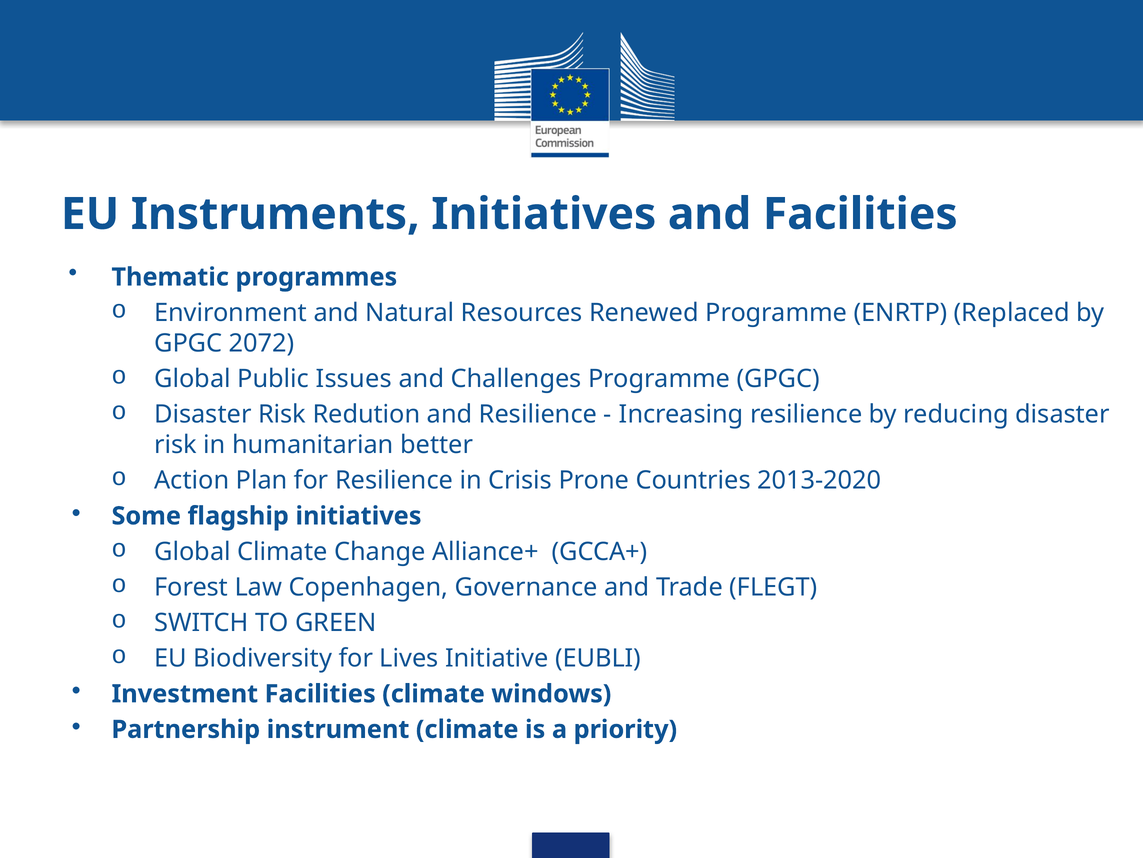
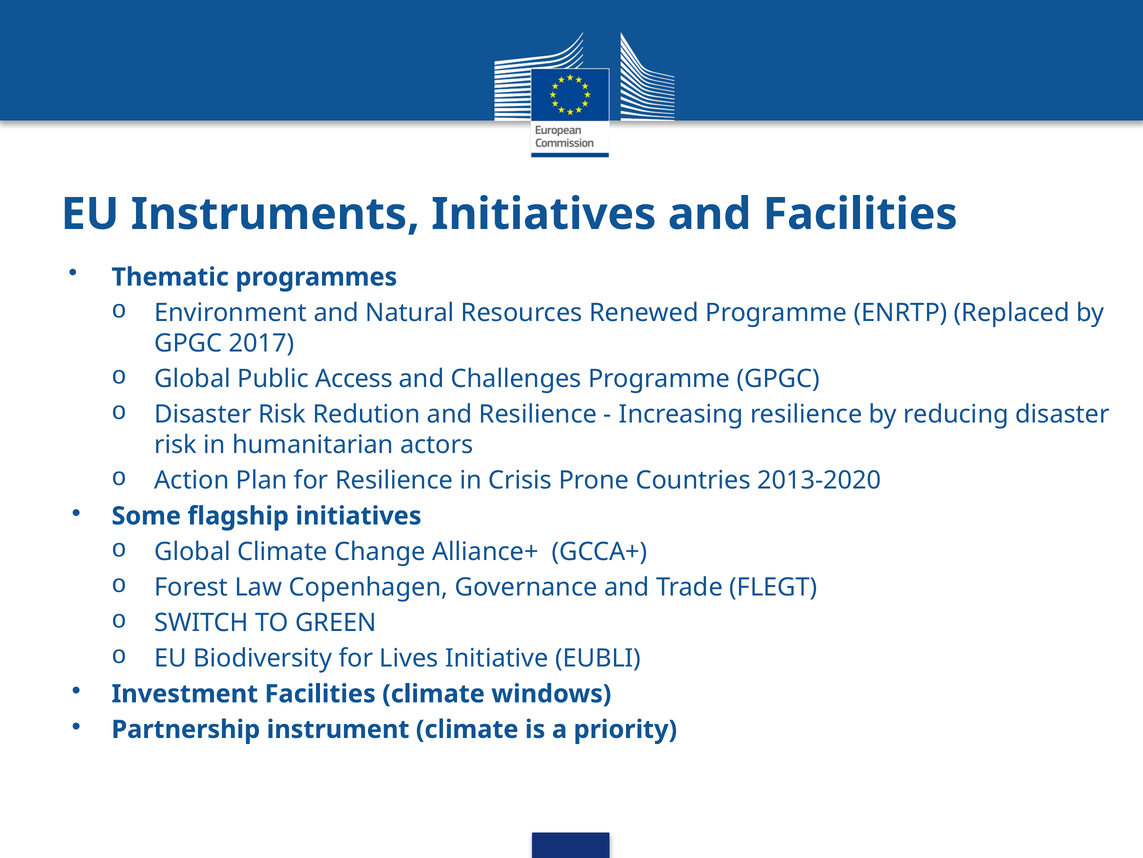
2072: 2072 -> 2017
Issues: Issues -> Access
better: better -> actors
